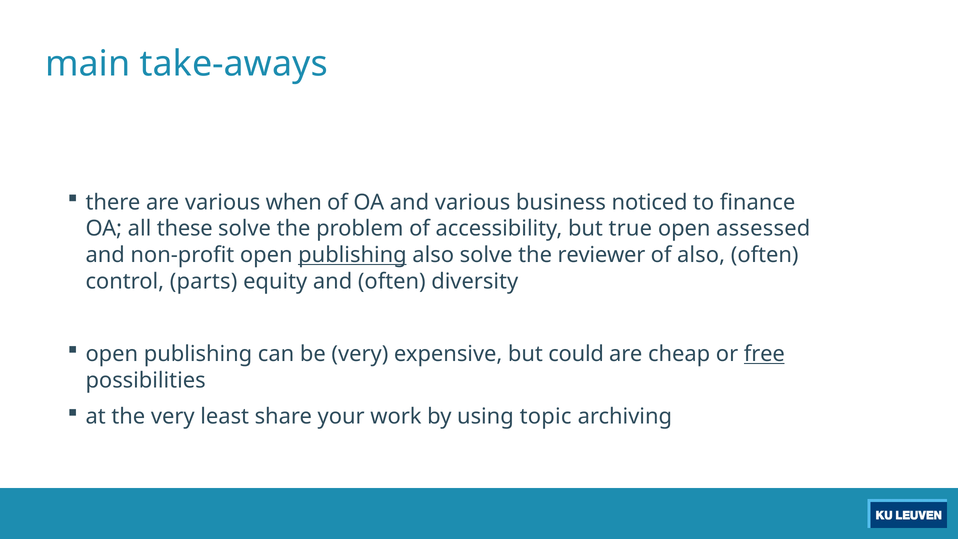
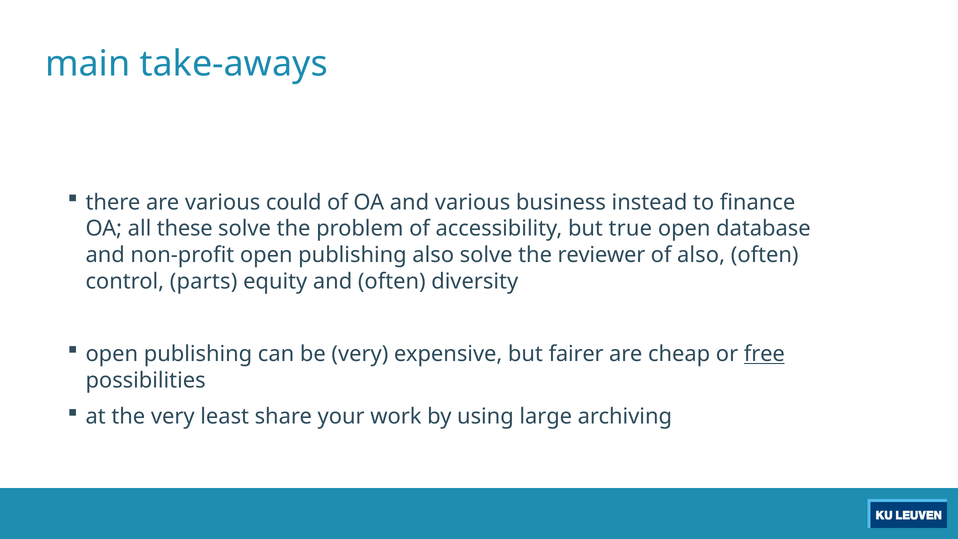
when: when -> could
noticed: noticed -> instead
assessed: assessed -> database
publishing at (352, 255) underline: present -> none
could: could -> fairer
topic: topic -> large
